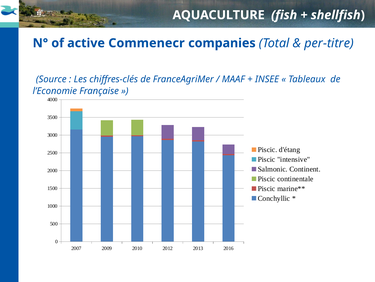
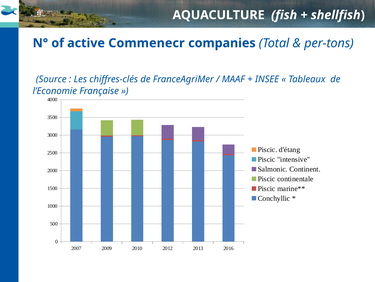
per-titre: per-titre -> per-tons
